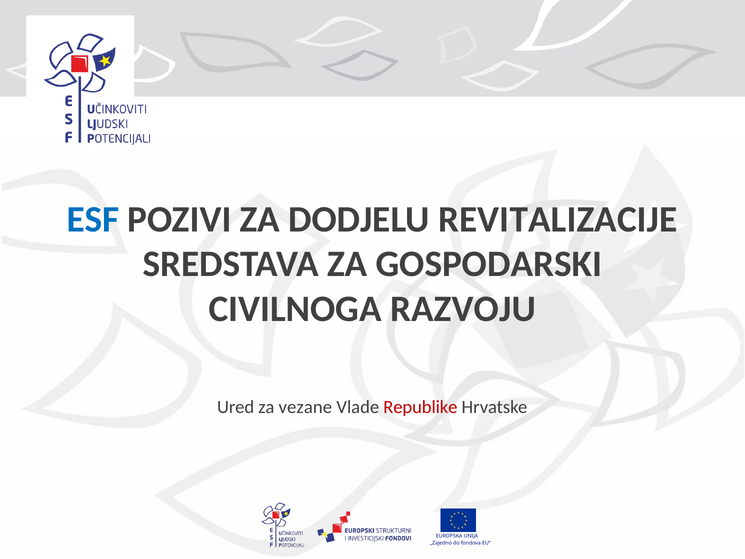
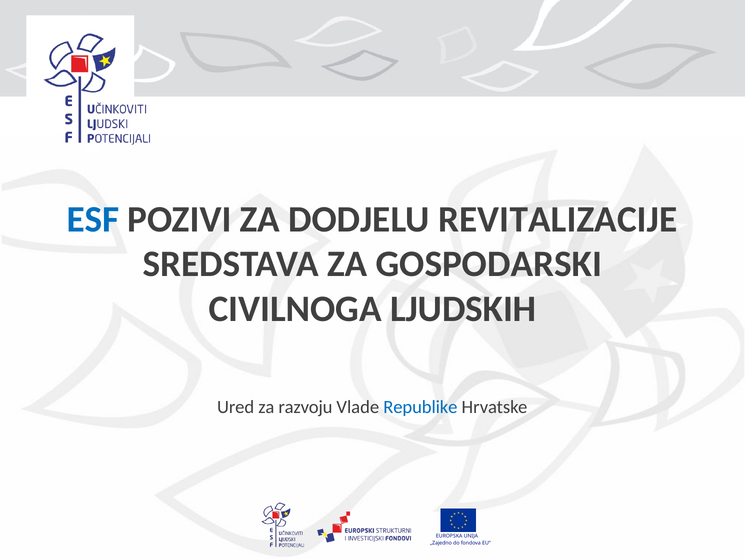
RAZVOJU: RAZVOJU -> LJUDSKIH
vezane: vezane -> razvoju
Republike colour: red -> blue
